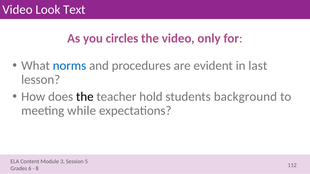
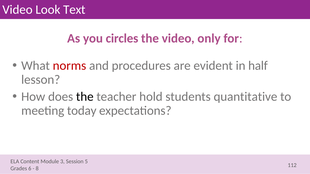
norms colour: blue -> red
last: last -> half
background: background -> quantitative
while: while -> today
